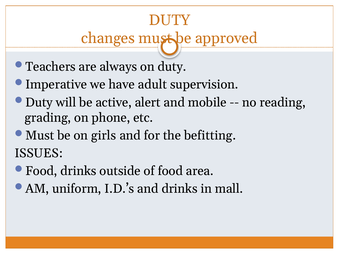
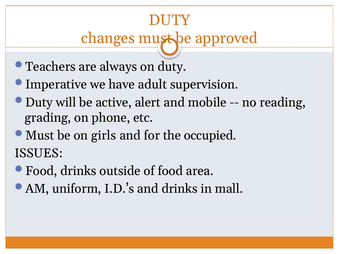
befitting: befitting -> occupied
